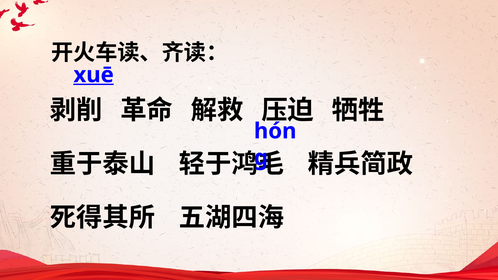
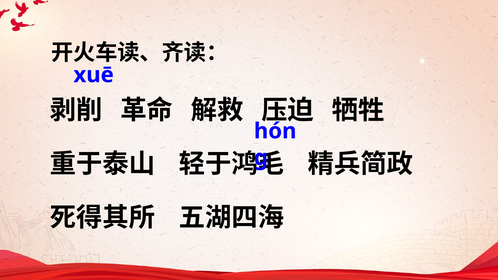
xuē underline: present -> none
